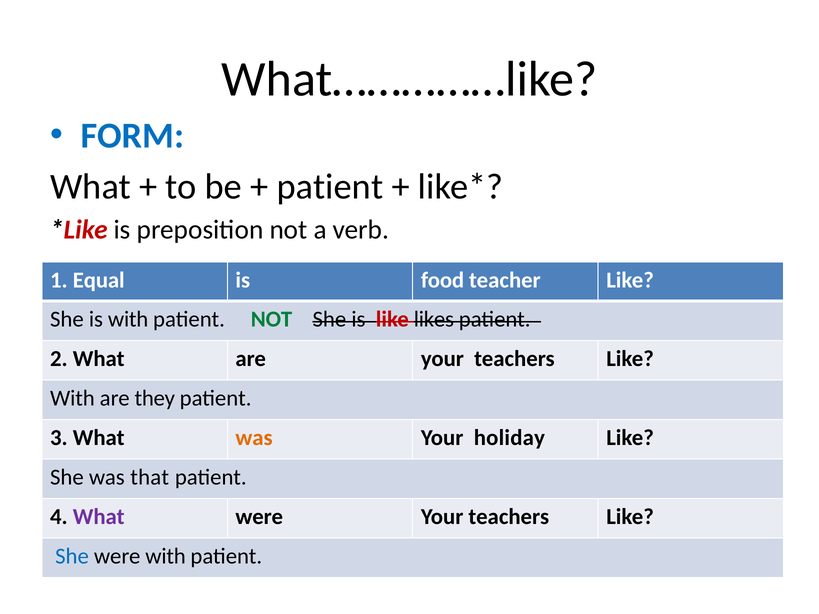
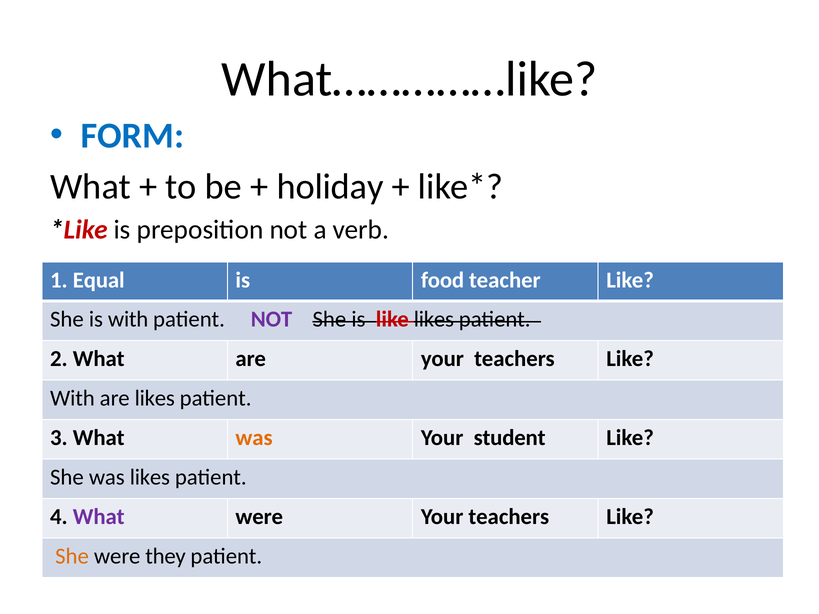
patient at (330, 187): patient -> holiday
NOT at (272, 319) colour: green -> purple
are they: they -> likes
holiday: holiday -> student
was that: that -> likes
She at (72, 557) colour: blue -> orange
were with: with -> they
